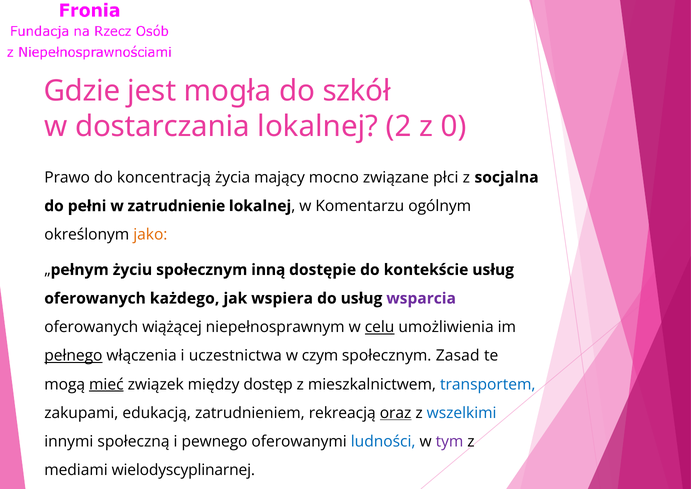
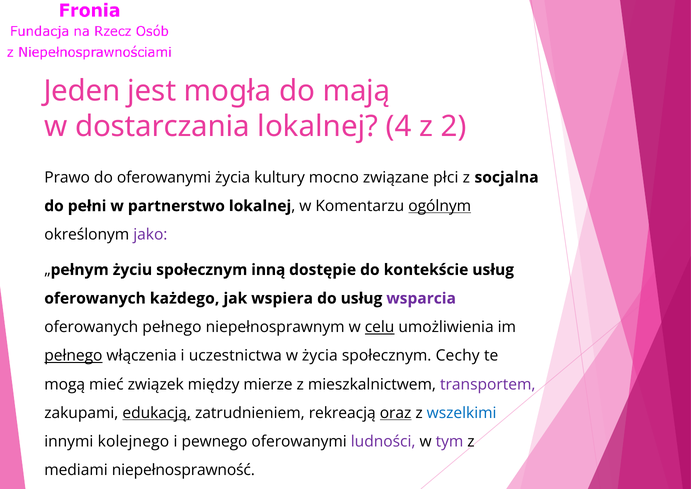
Gdzie: Gdzie -> Jeden
szkół: szkół -> mają
2: 2 -> 4
0: 0 -> 2
do koncentracją: koncentracją -> oferowanymi
mający: mający -> kultury
zatrudnienie: zatrudnienie -> partnerstwo
ogólnym underline: none -> present
jako colour: orange -> purple
oferowanych wiążącej: wiążącej -> pełnego
w czym: czym -> życia
Zasad: Zasad -> Cechy
mieć underline: present -> none
dostęp: dostęp -> mierze
transportem colour: blue -> purple
edukacją underline: none -> present
społeczną: społeczną -> kolejnego
ludności colour: blue -> purple
wielodyscyplinarnej: wielodyscyplinarnej -> niepełnosprawność
